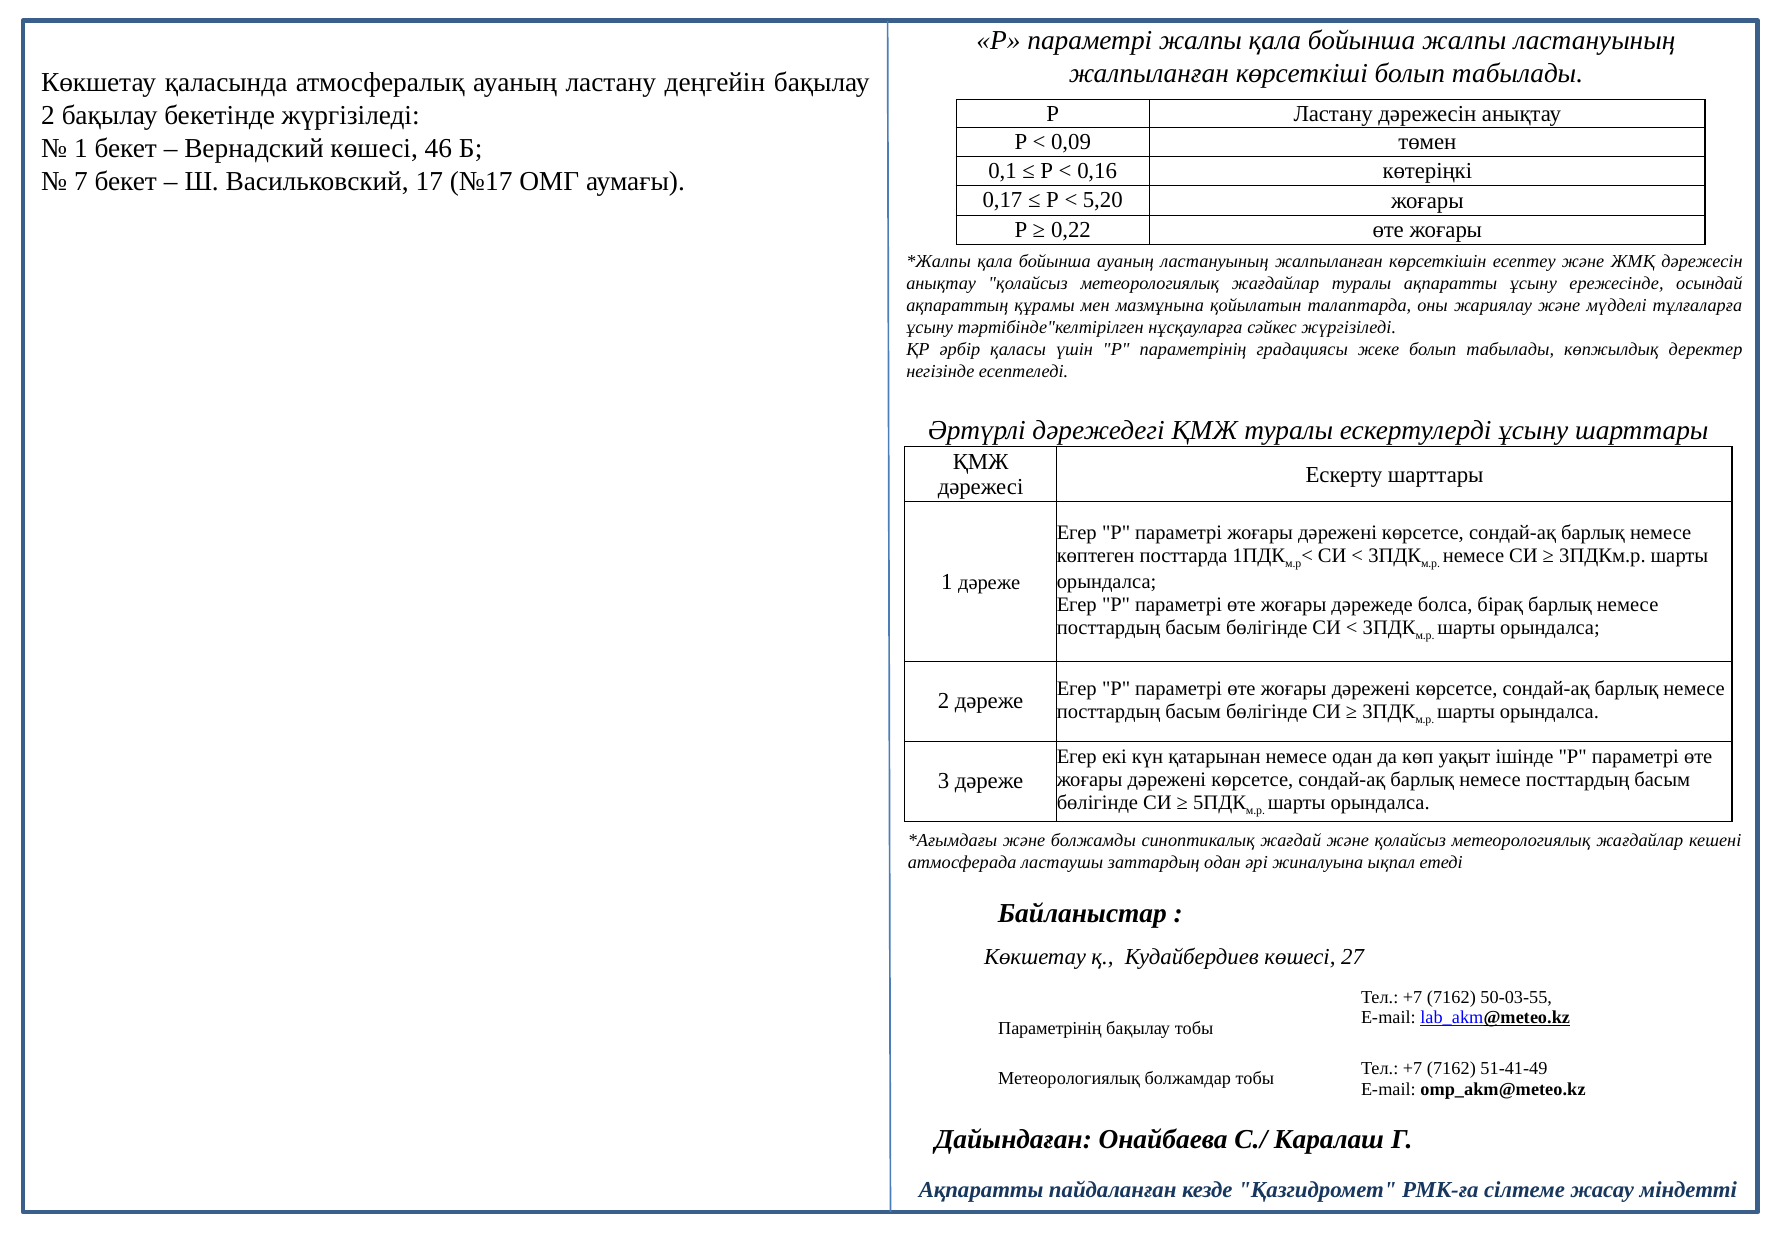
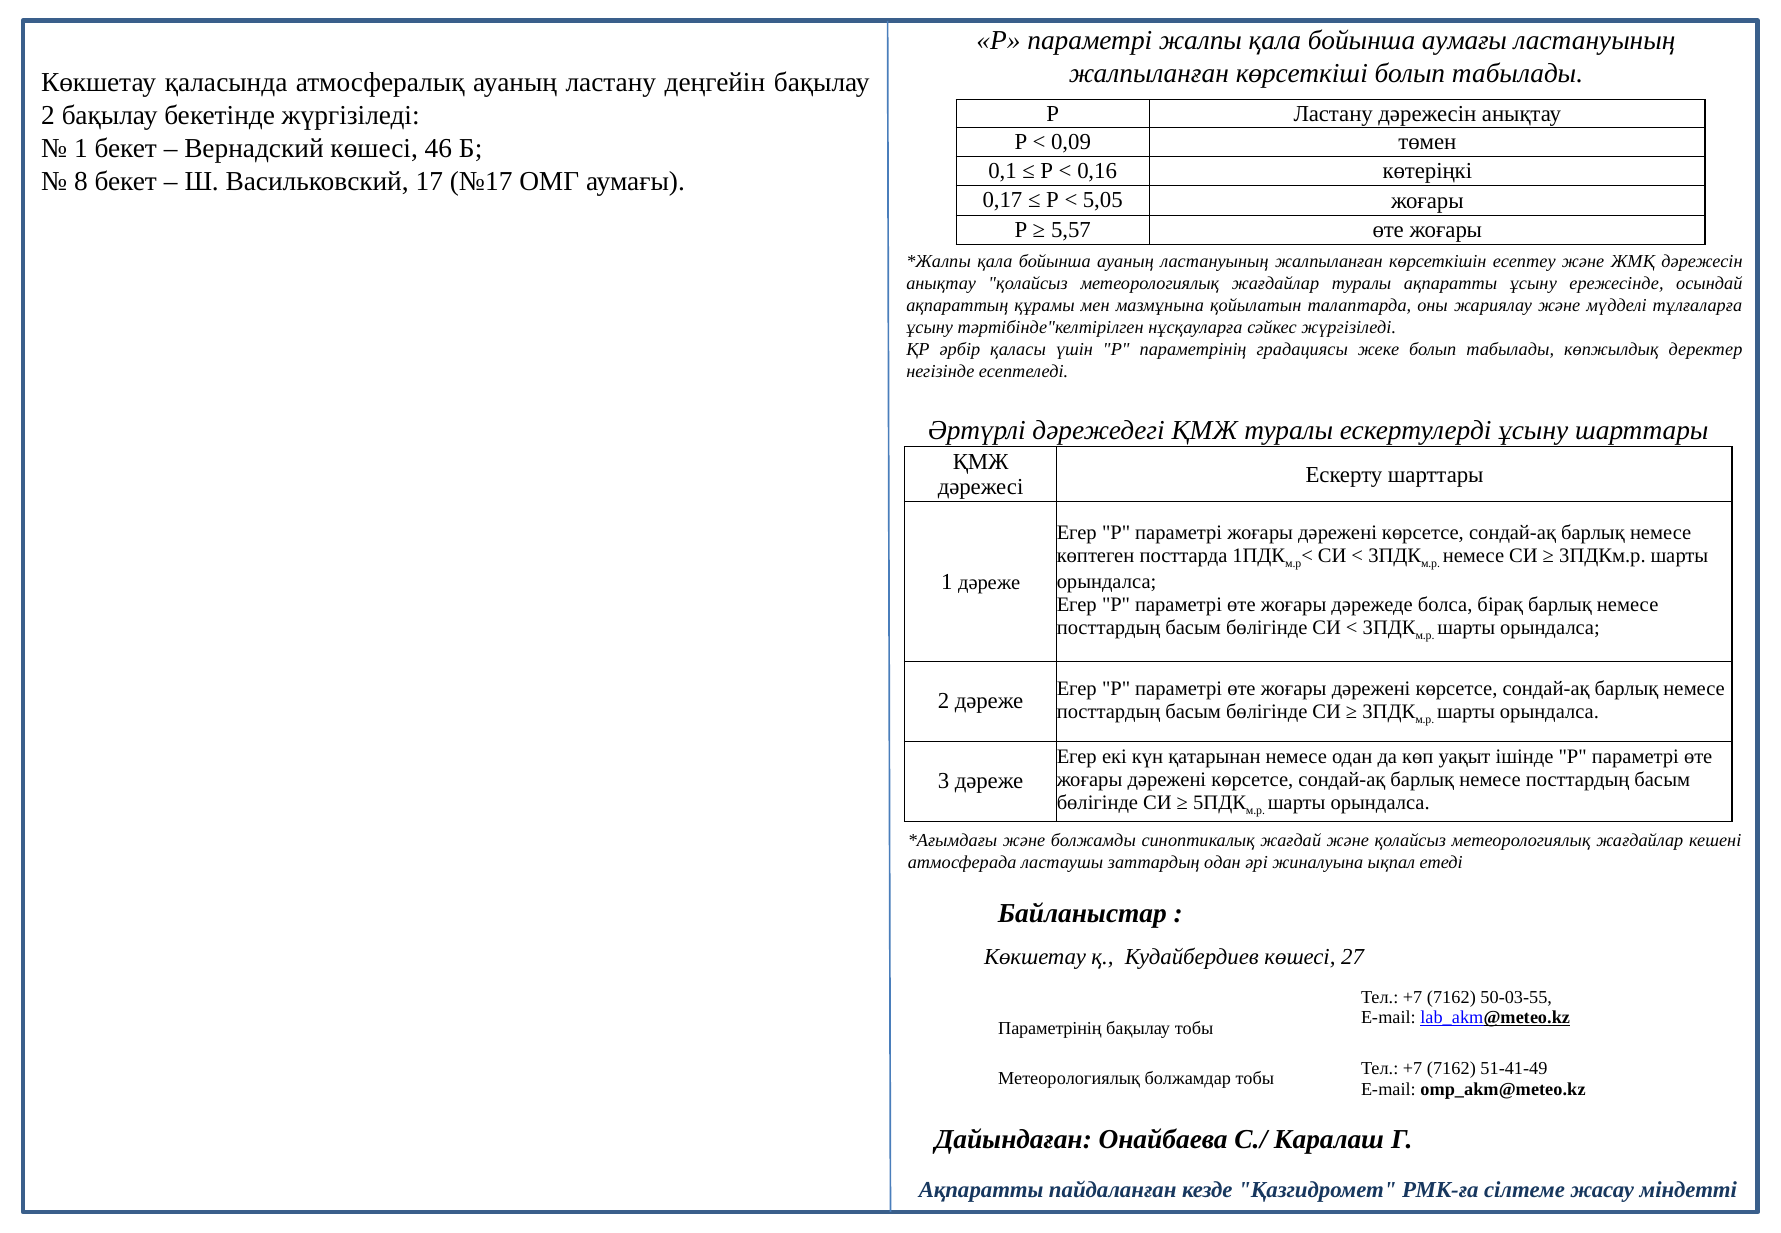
бойынша жалпы: жалпы -> аумағы
7: 7 -> 8
5,20: 5,20 -> 5,05
0,22: 0,22 -> 5,57
